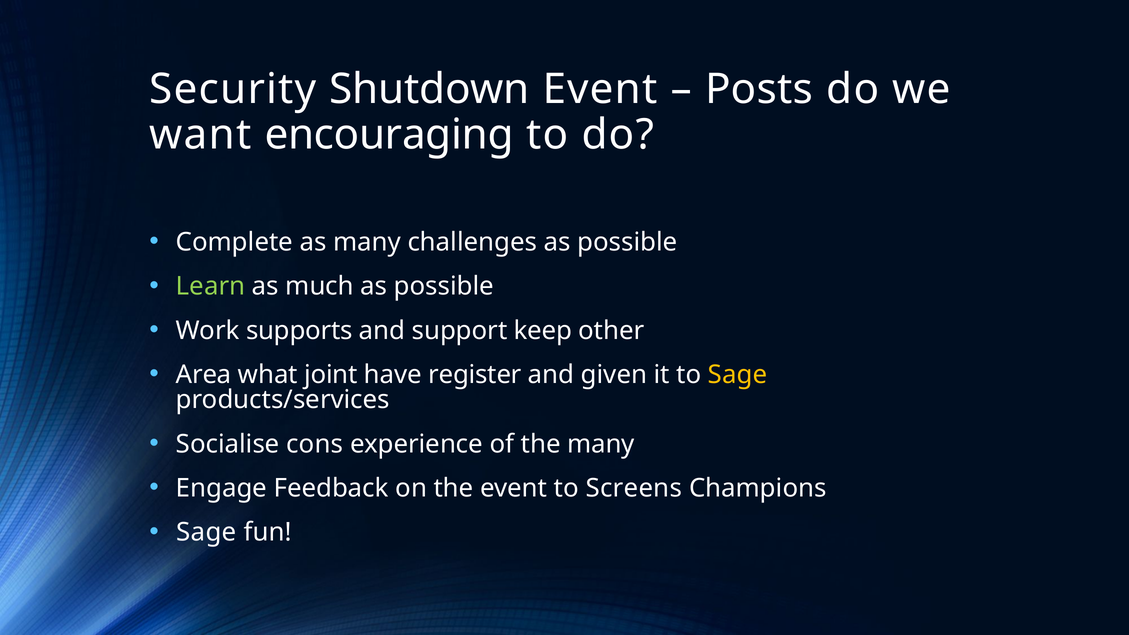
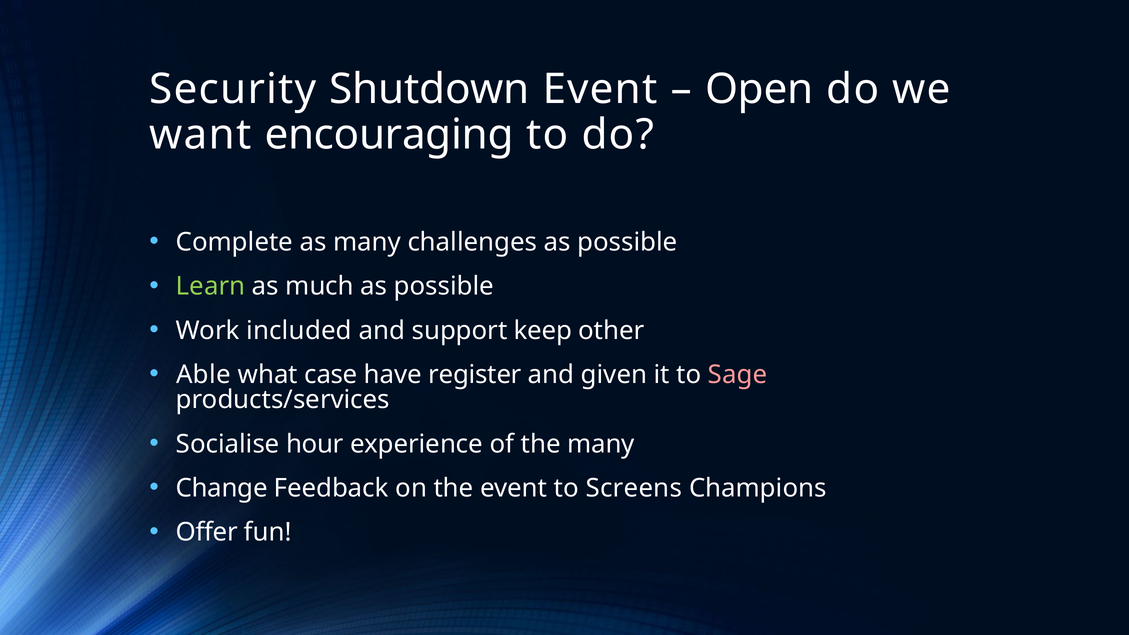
Posts: Posts -> Open
supports: supports -> included
Area: Area -> Able
joint: joint -> case
Sage at (738, 375) colour: yellow -> pink
cons: cons -> hour
Engage: Engage -> Change
Sage at (206, 533): Sage -> Offer
